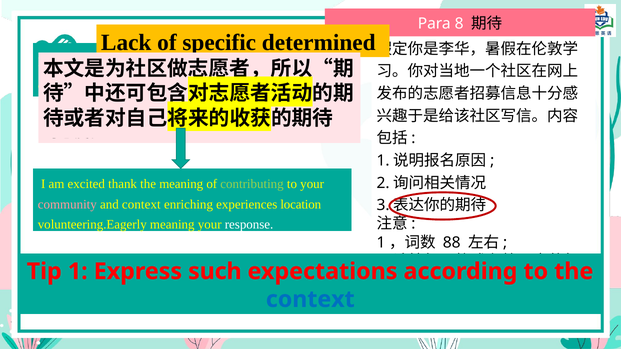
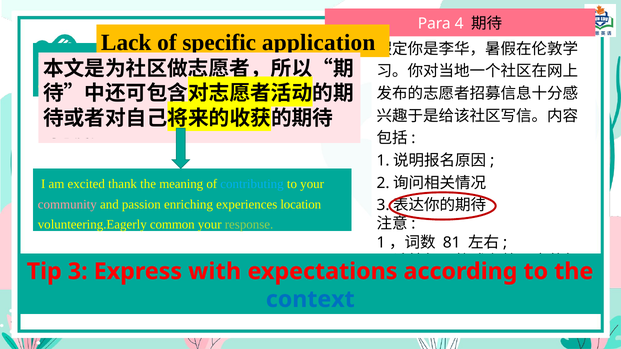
8: 8 -> 4
determined at (319, 42): determined -> application
contributing colour: light green -> light blue
and context: context -> passion
volunteering.Eagerly meaning: meaning -> common
response colour: white -> light green
88: 88 -> 81
Tip 1: 1 -> 3
such: such -> with
